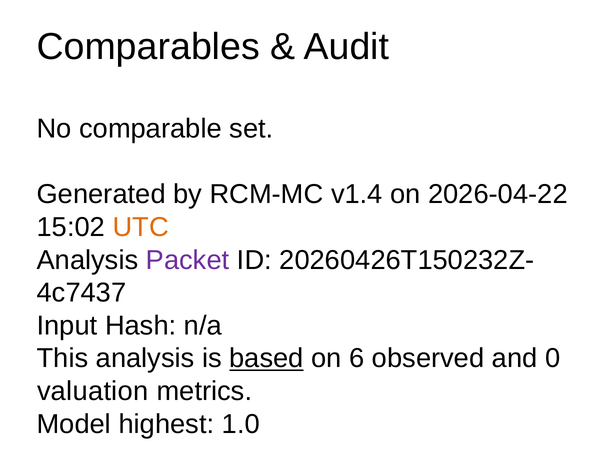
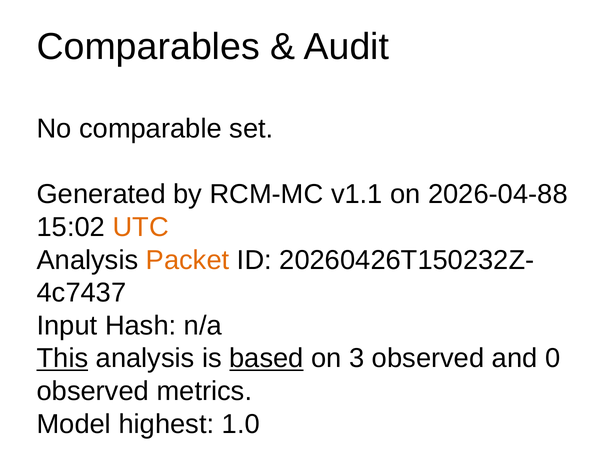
v1.4: v1.4 -> v1.1
2026-04-22: 2026-04-22 -> 2026-04-88
Packet colour: purple -> orange
This underline: none -> present
6: 6 -> 3
valuation at (93, 391): valuation -> observed
